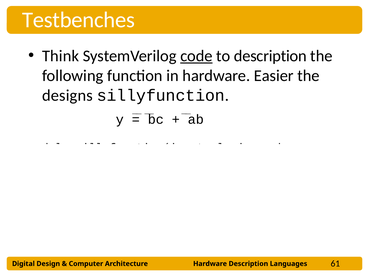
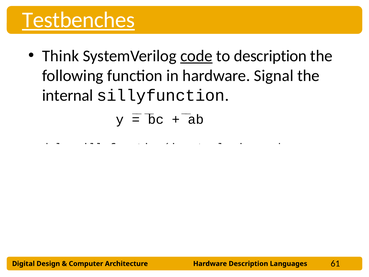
Testbenches underline: none -> present
Easier: Easier -> Signal
designs: designs -> internal
